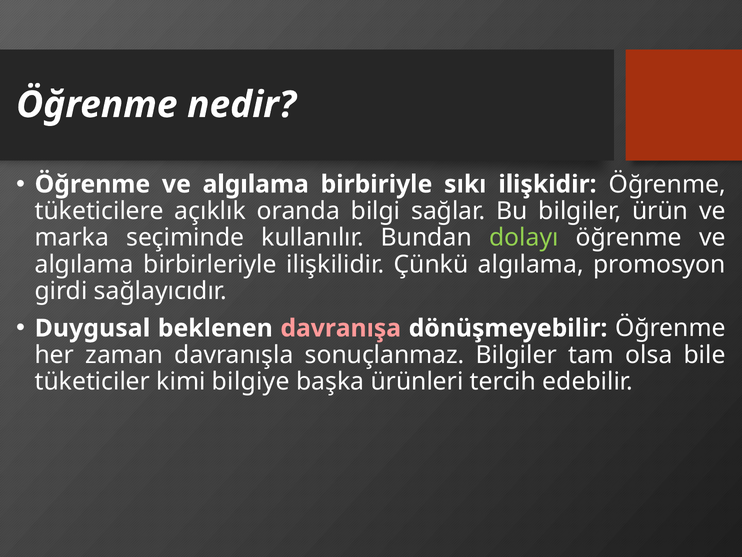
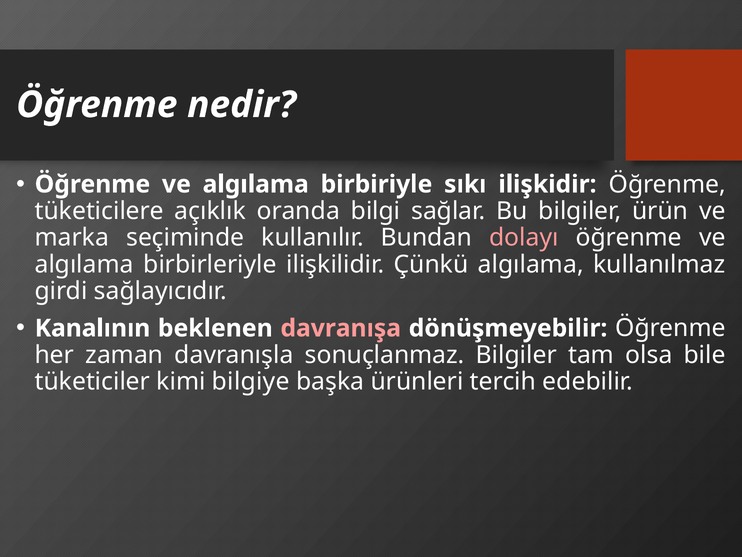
dolayı colour: light green -> pink
promosyon: promosyon -> kullanılmaz
Duygusal: Duygusal -> Kanalının
